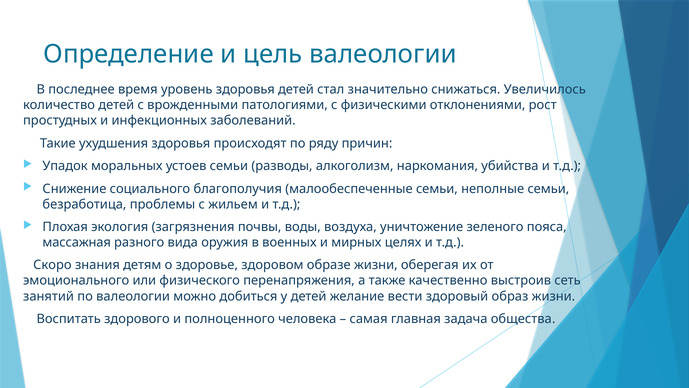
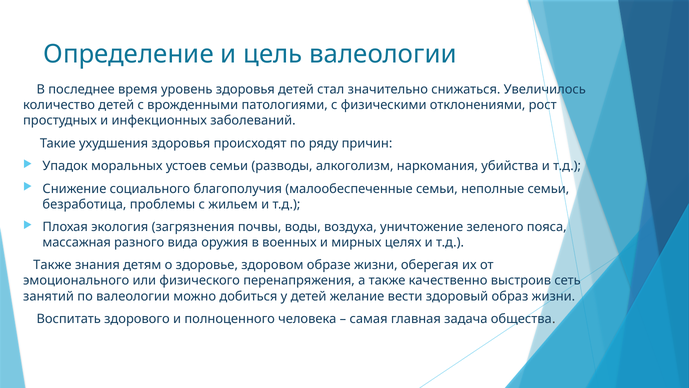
Скоро at (52, 265): Скоро -> Также
